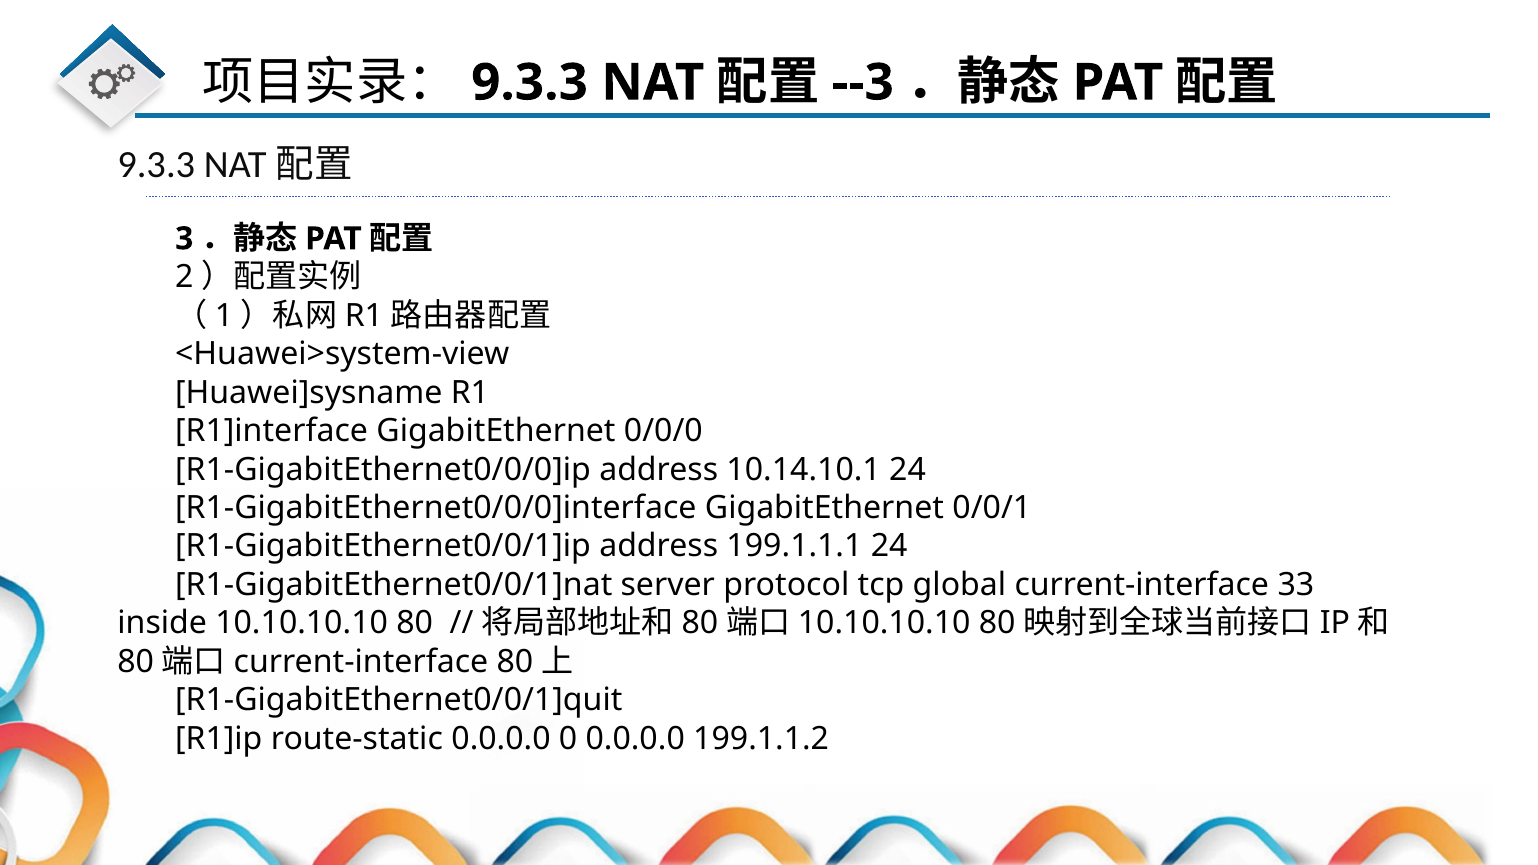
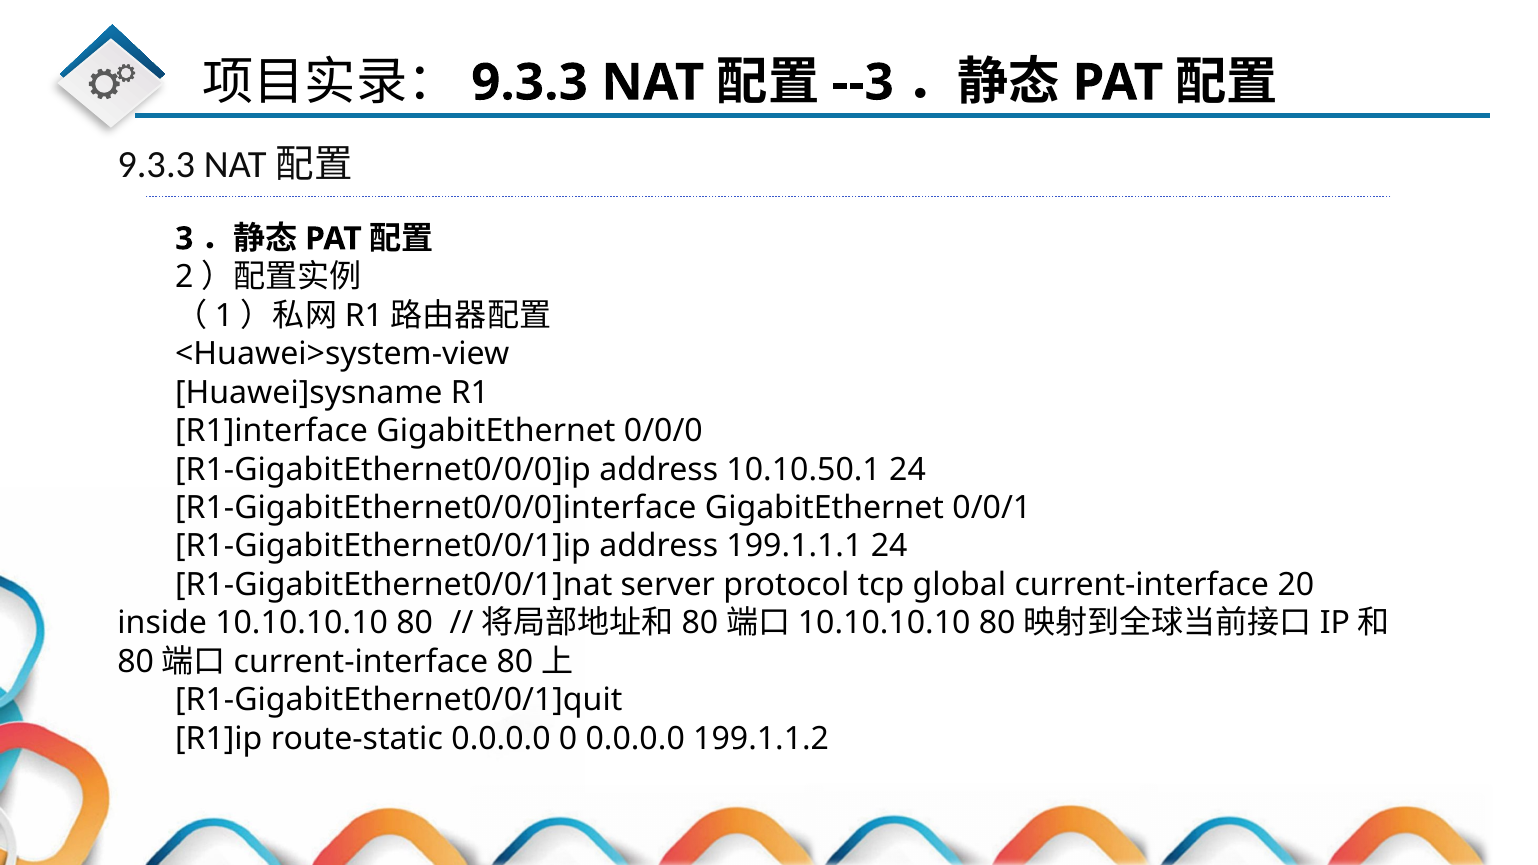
10.14.10.1: 10.14.10.1 -> 10.10.50.1
33: 33 -> 20
